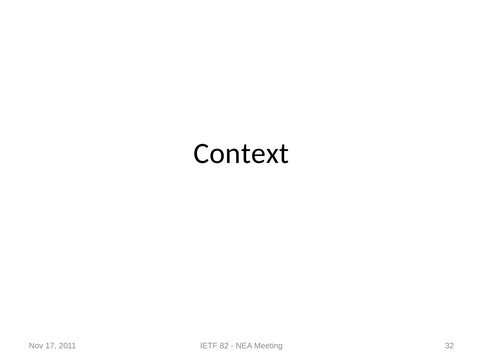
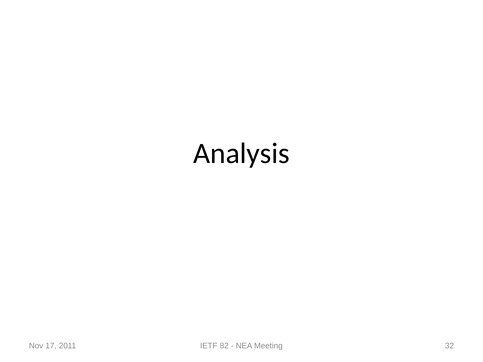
Context: Context -> Analysis
